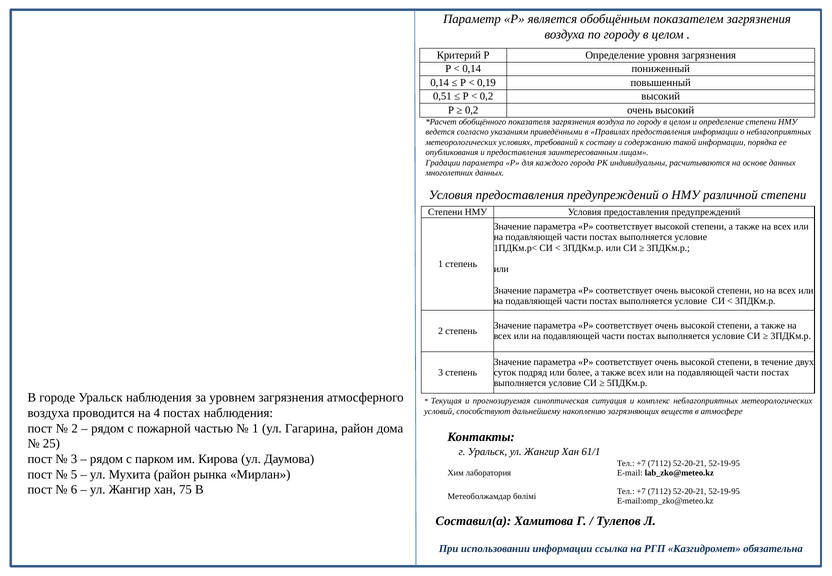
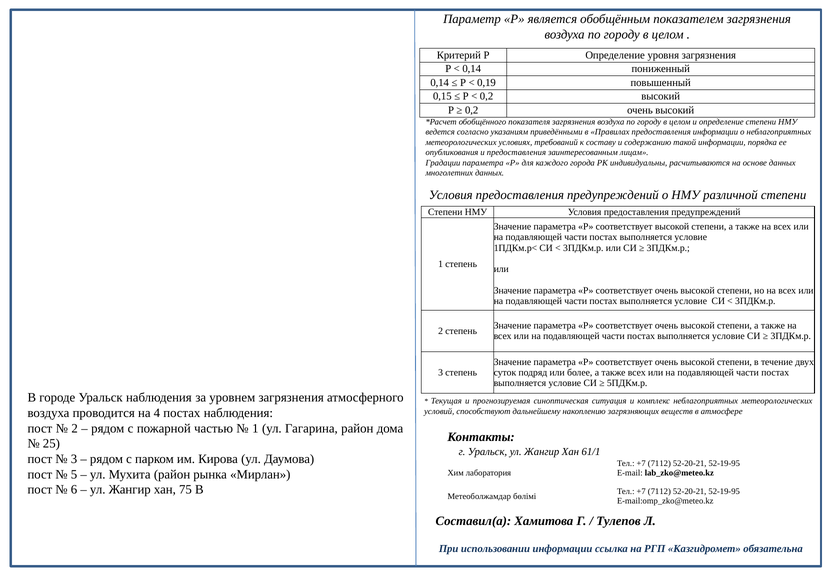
0,51: 0,51 -> 0,15
